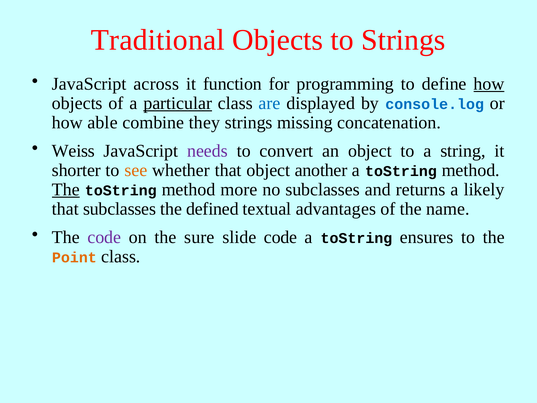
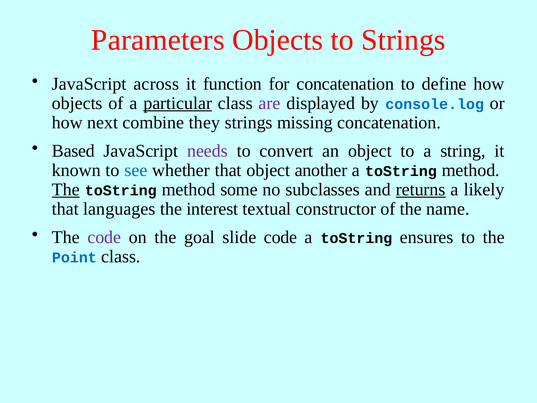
Traditional: Traditional -> Parameters
for programming: programming -> concatenation
how at (489, 84) underline: present -> none
are colour: blue -> purple
able: able -> next
Weiss: Weiss -> Based
shorter: shorter -> known
see colour: orange -> blue
more: more -> some
returns underline: none -> present
that subclasses: subclasses -> languages
defined: defined -> interest
advantages: advantages -> constructor
sure: sure -> goal
Point colour: orange -> blue
